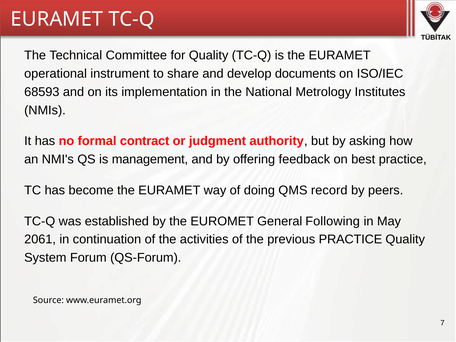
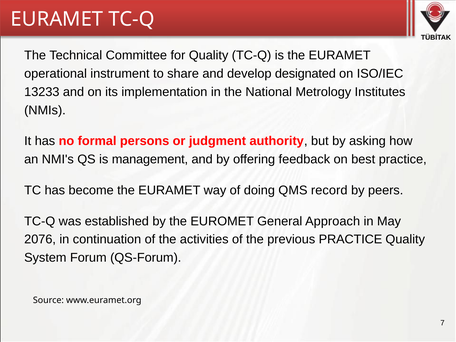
documents: documents -> designated
68593: 68593 -> 13233
contract: contract -> persons
Following: Following -> Approach
2061: 2061 -> 2076
